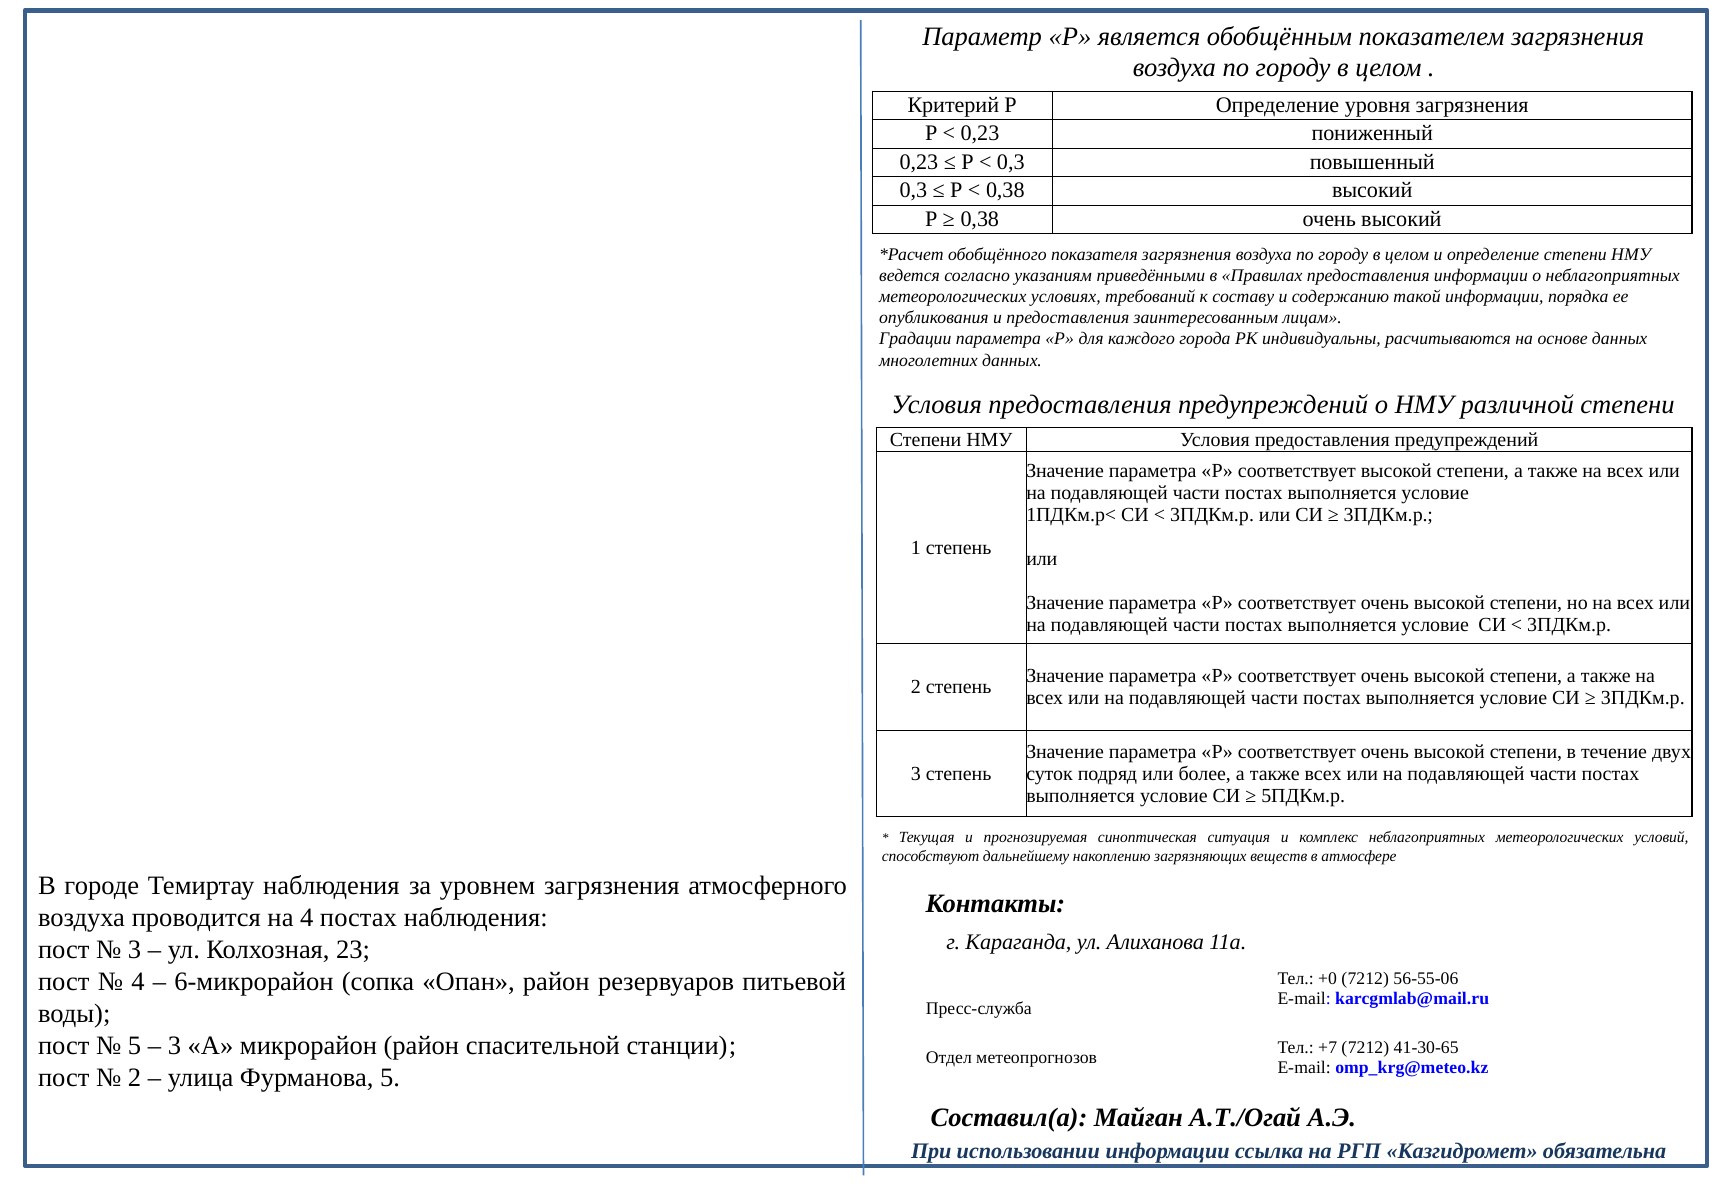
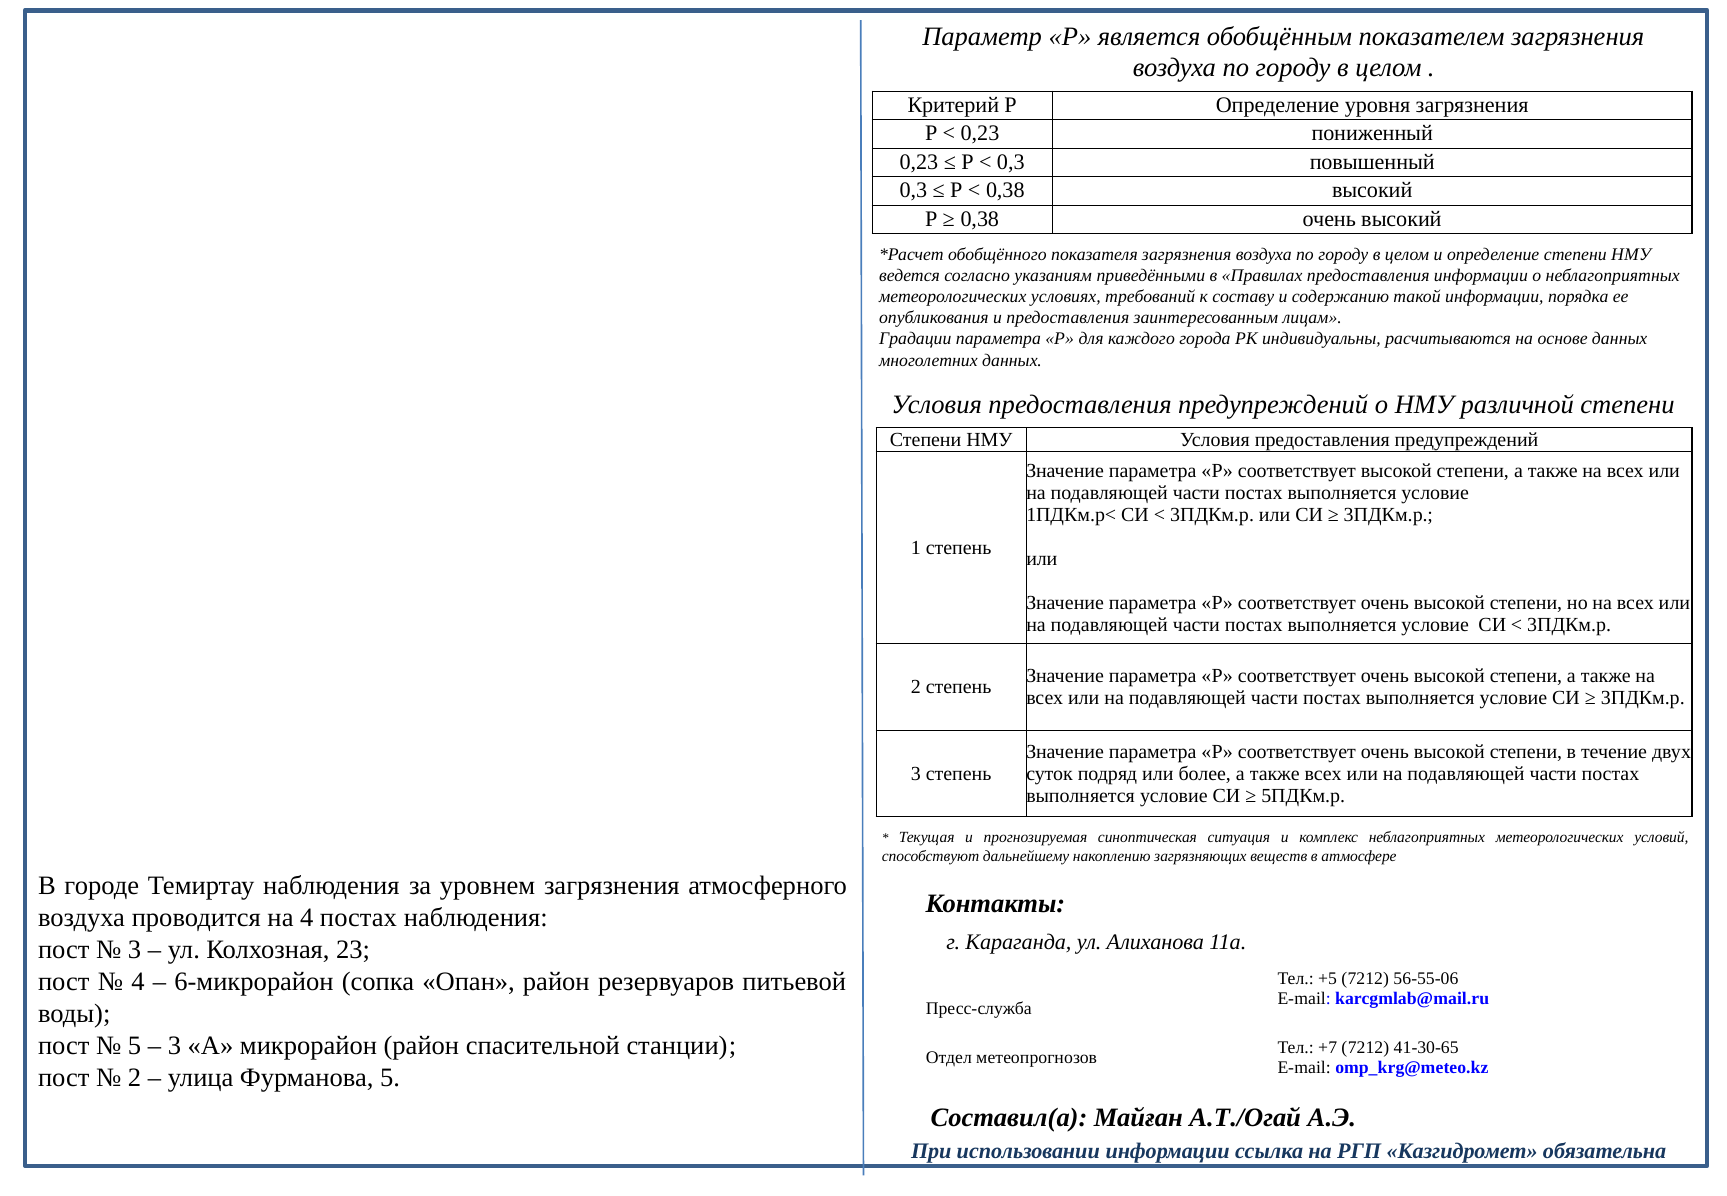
+0: +0 -> +5
